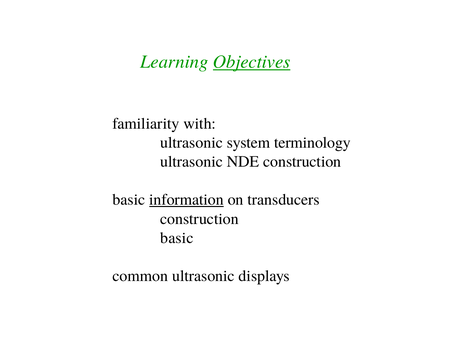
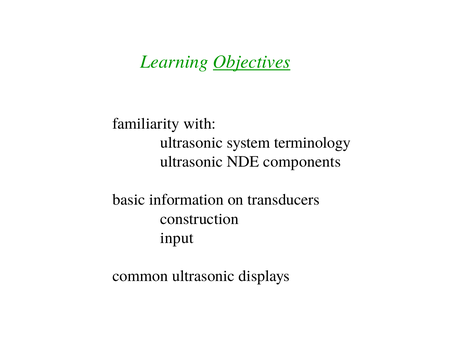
NDE construction: construction -> components
information underline: present -> none
basic at (177, 238): basic -> input
